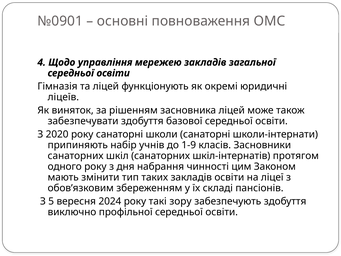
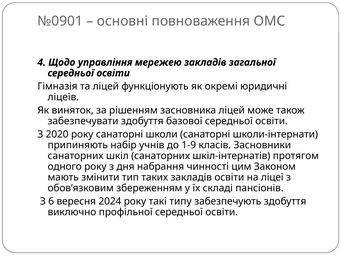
5: 5 -> 6
зору: зору -> типу
